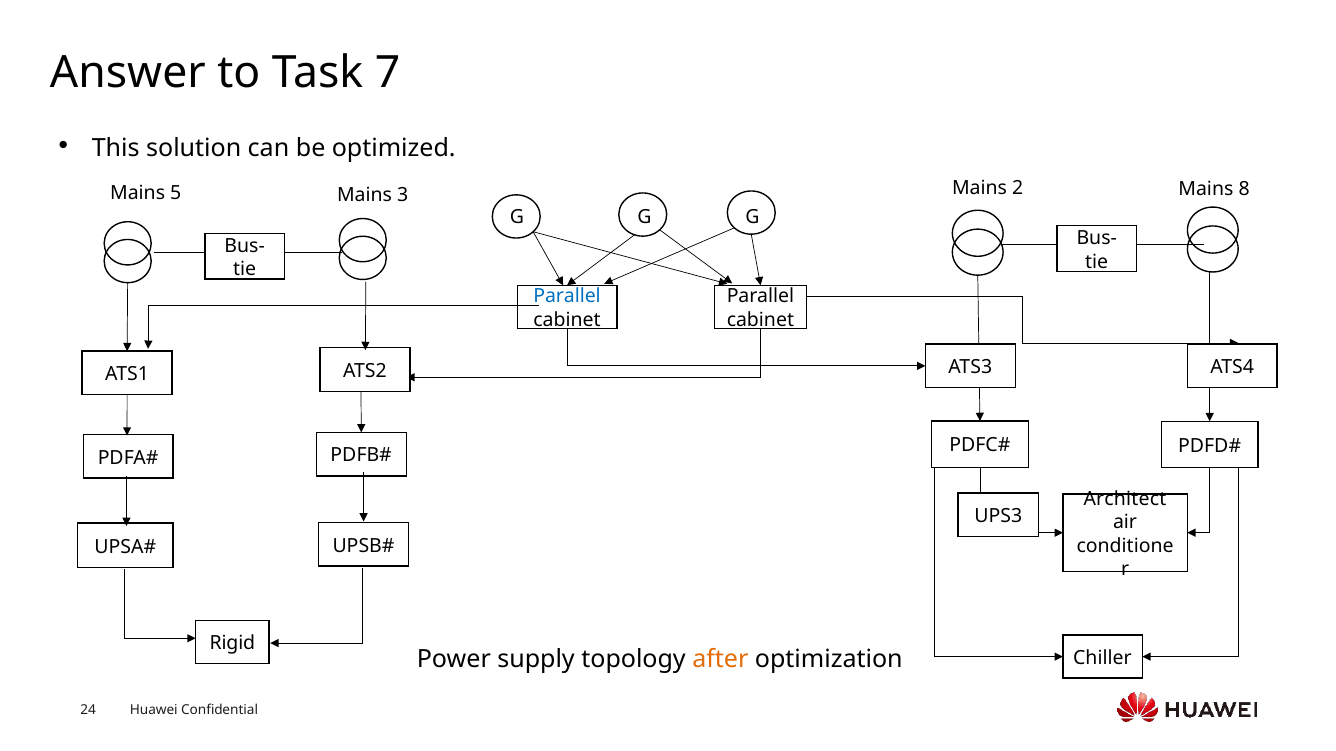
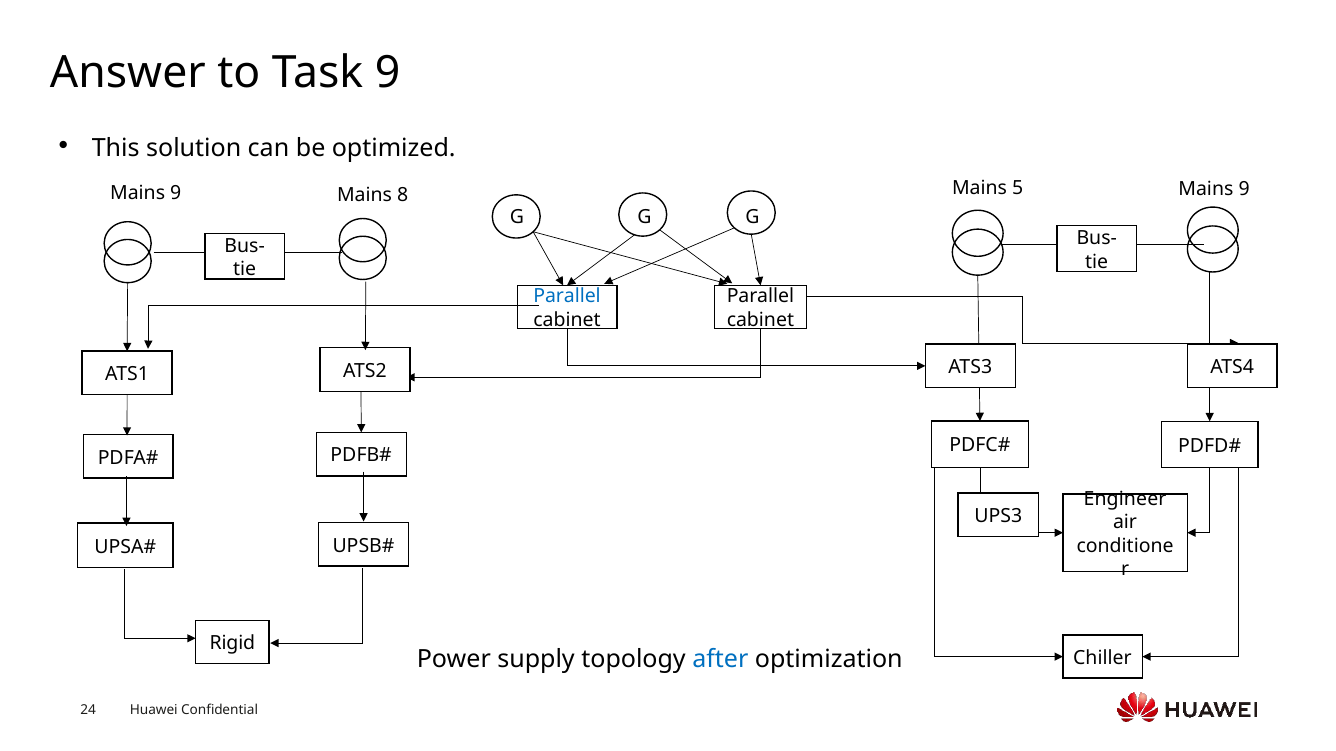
Task 7: 7 -> 9
8 at (1244, 190): 8 -> 9
5 at (176, 194): 5 -> 9
2: 2 -> 5
3: 3 -> 8
Architect: Architect -> Engineer
after colour: orange -> blue
